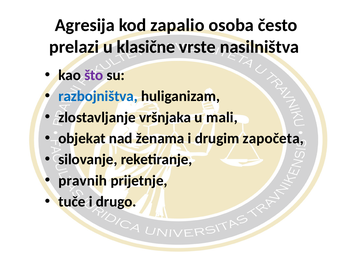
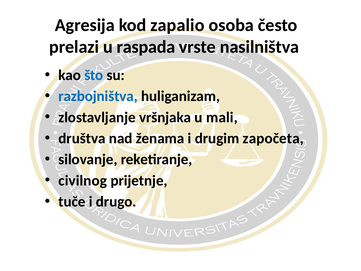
klasične: klasične -> raspada
što colour: purple -> blue
objekat: objekat -> društva
pravnih: pravnih -> civilnog
